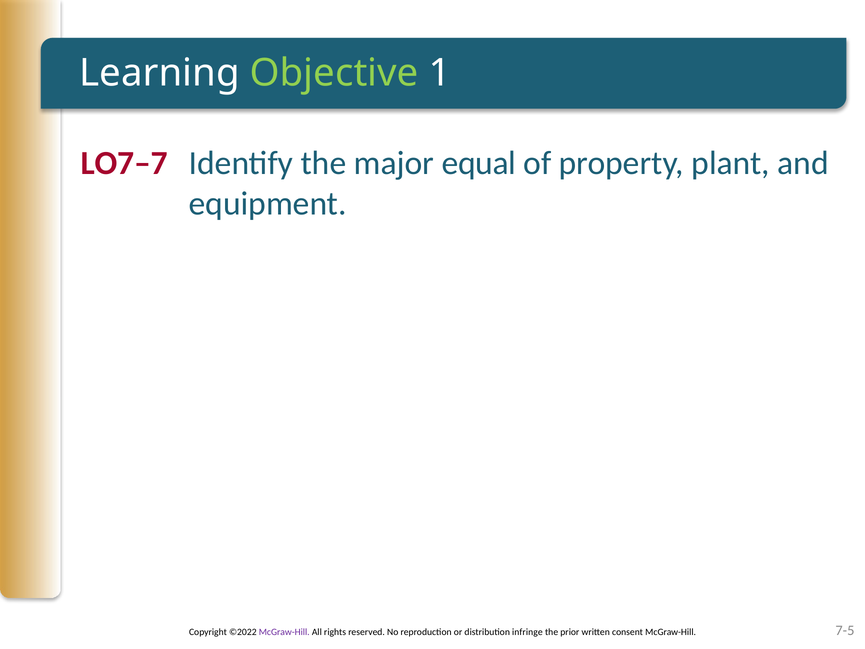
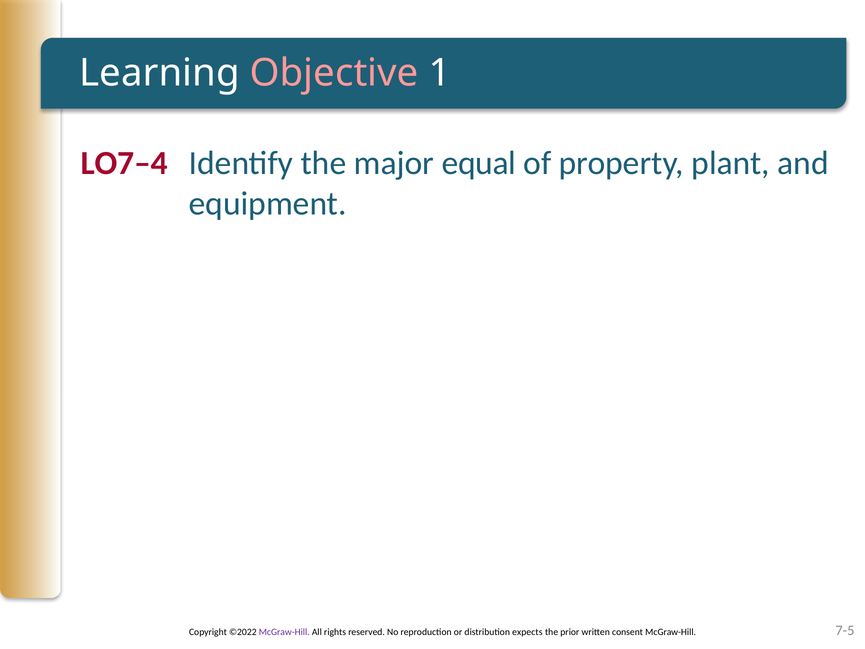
Objective colour: light green -> pink
LO7–7: LO7–7 -> LO7–4
infringe: infringe -> expects
